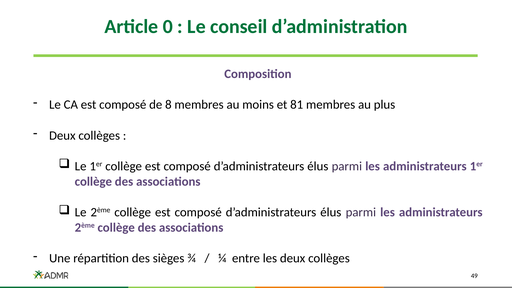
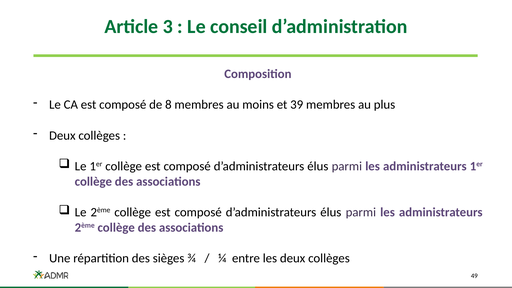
0: 0 -> 3
81: 81 -> 39
